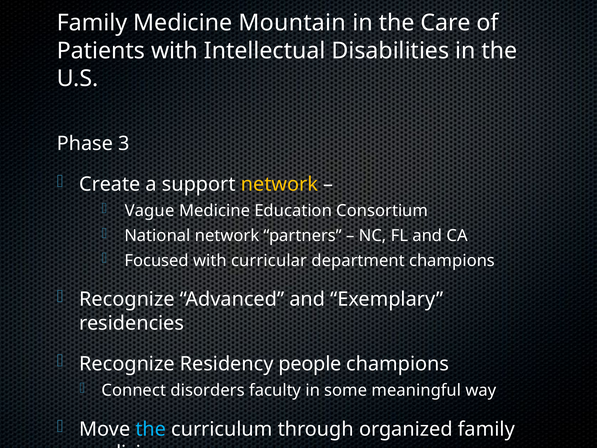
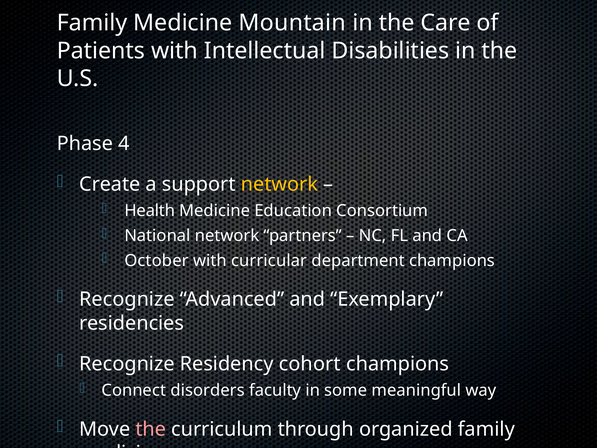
3: 3 -> 4
Vague: Vague -> Health
Focused: Focused -> October
people: people -> cohort
the at (151, 429) colour: light blue -> pink
